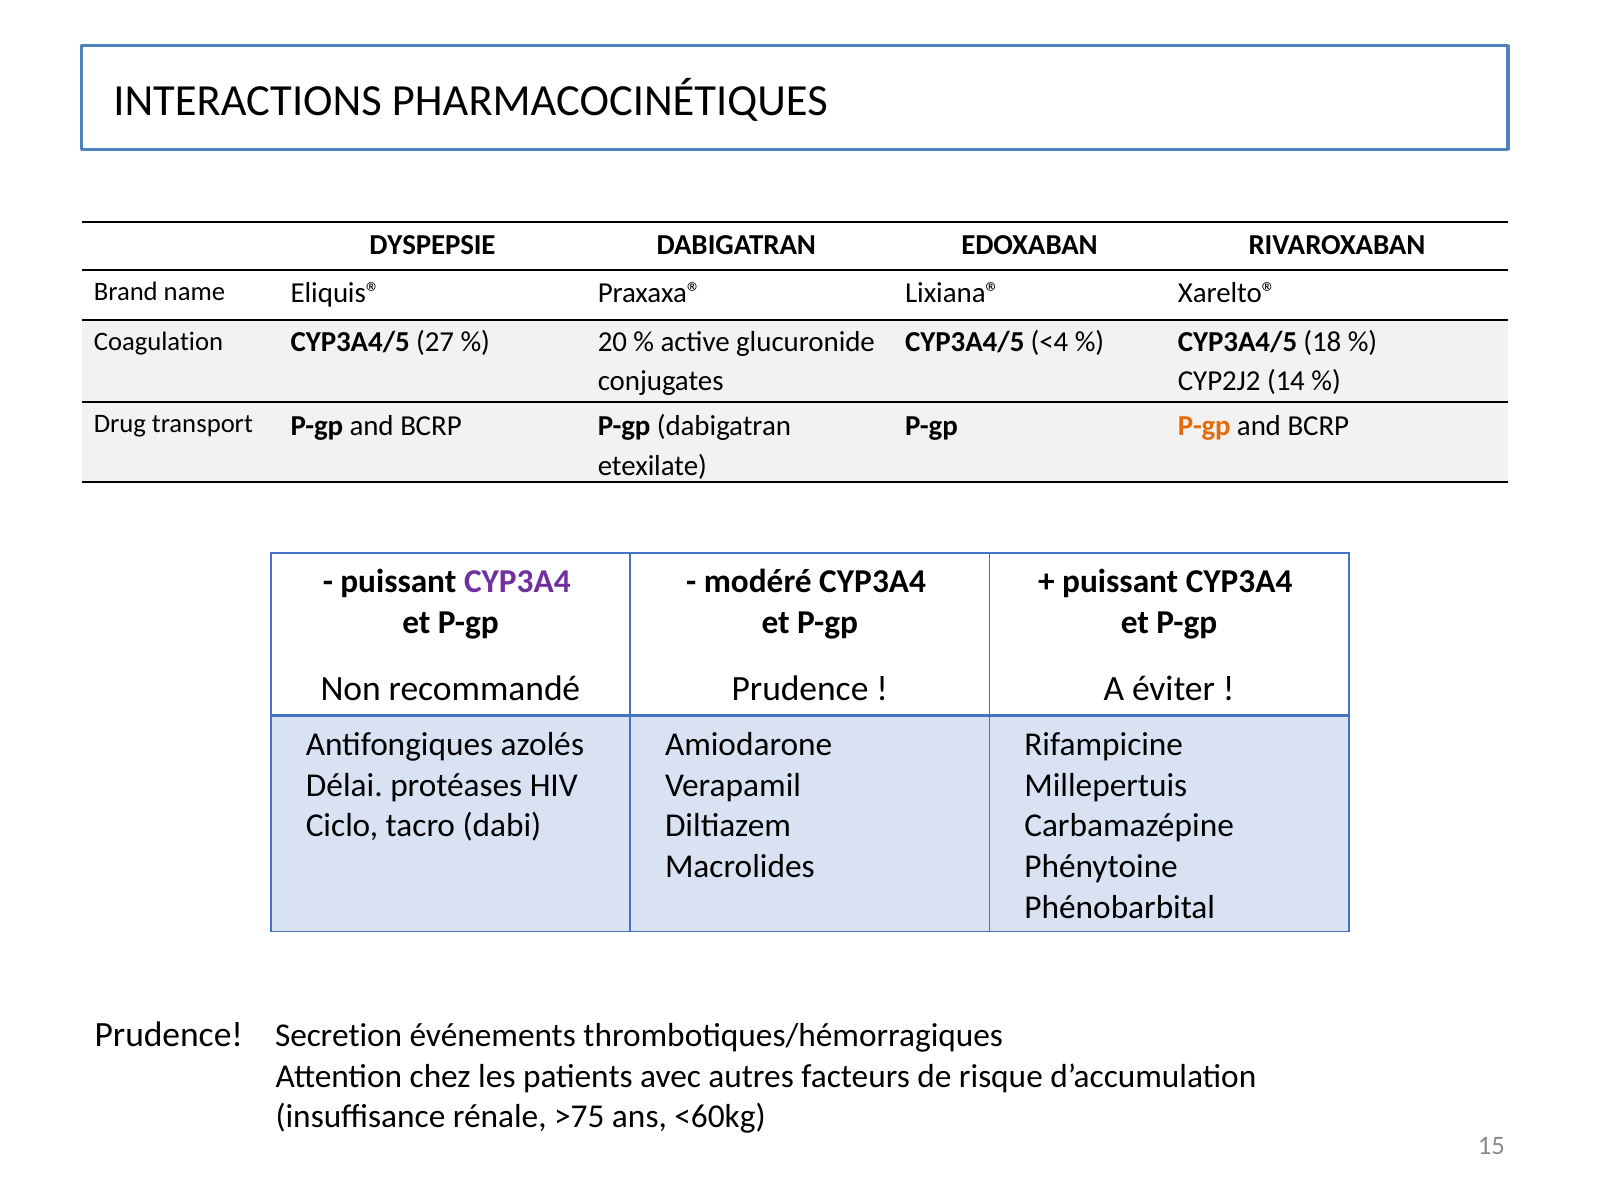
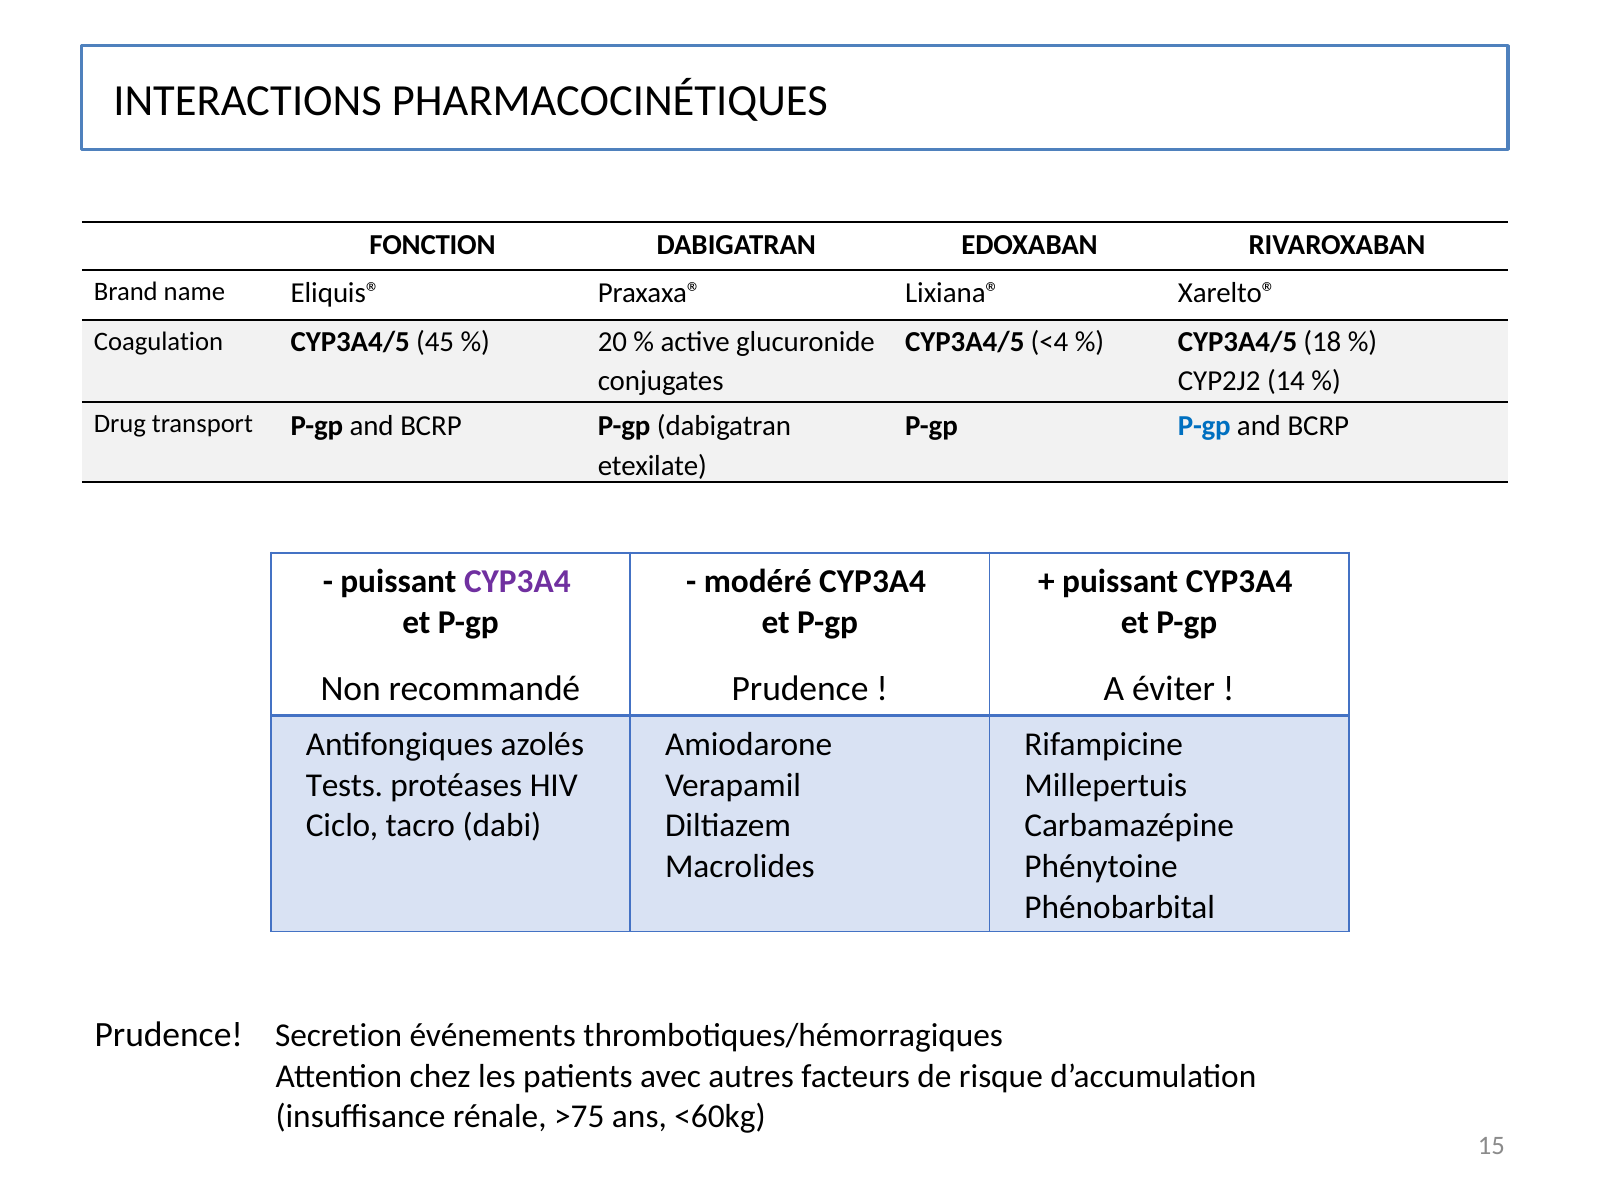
DYSPEPSIE: DYSPEPSIE -> FONCTION
27: 27 -> 45
P-gp at (1204, 426) colour: orange -> blue
Délai: Délai -> Tests
